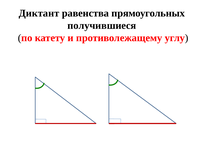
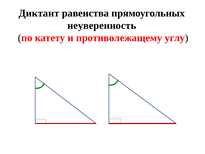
получившиеся: получившиеся -> неуверенность
